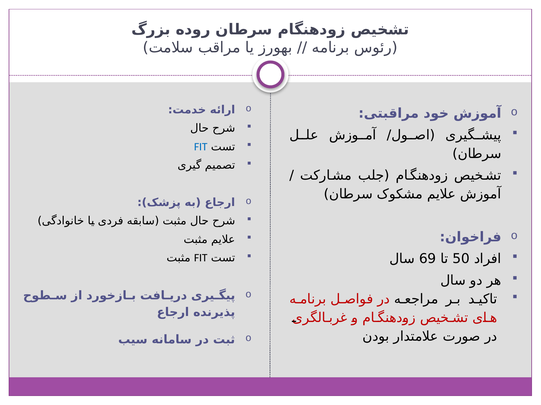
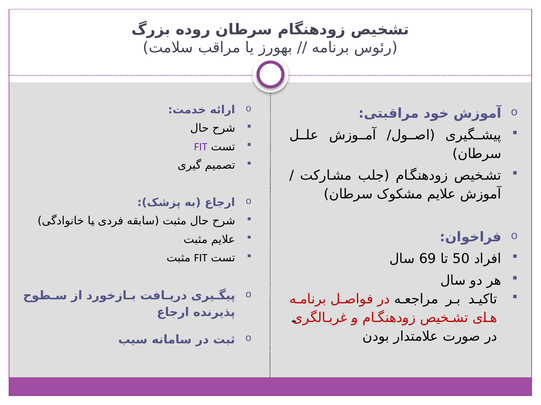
FIT at (201, 147) colour: blue -> purple
